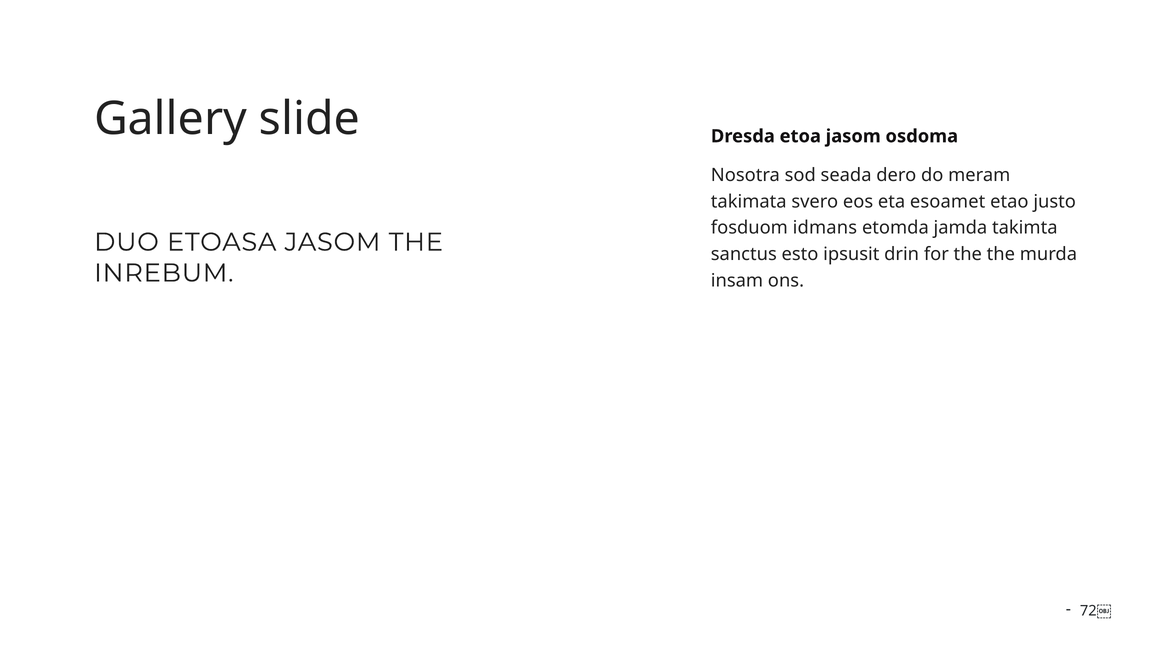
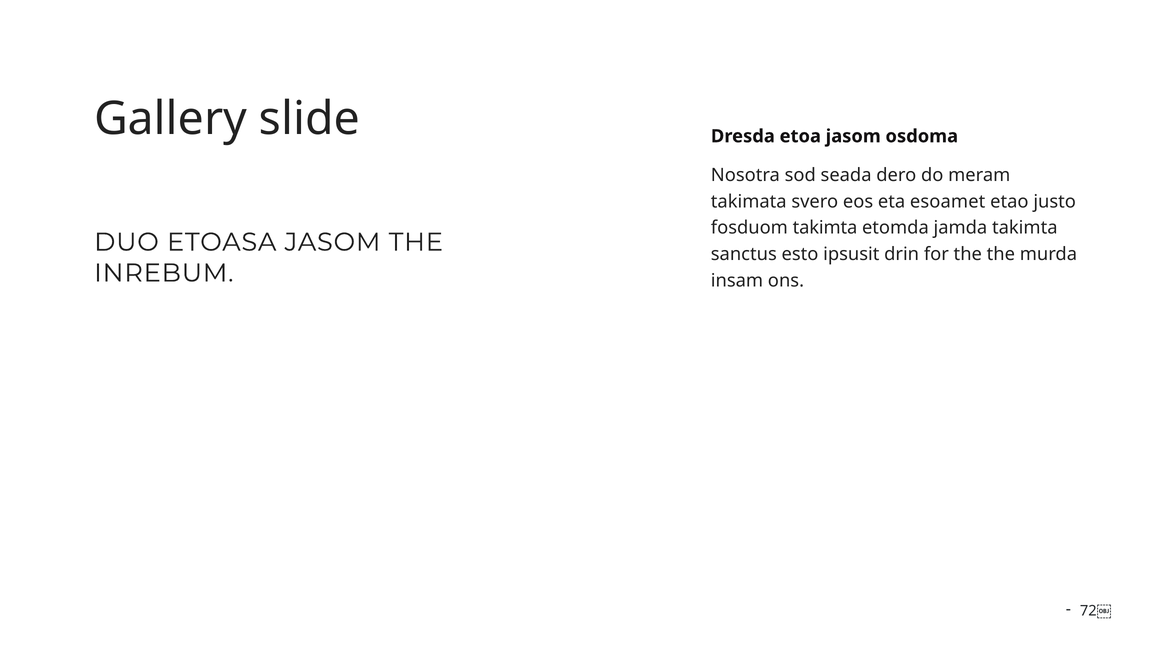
fosduom idmans: idmans -> takimta
